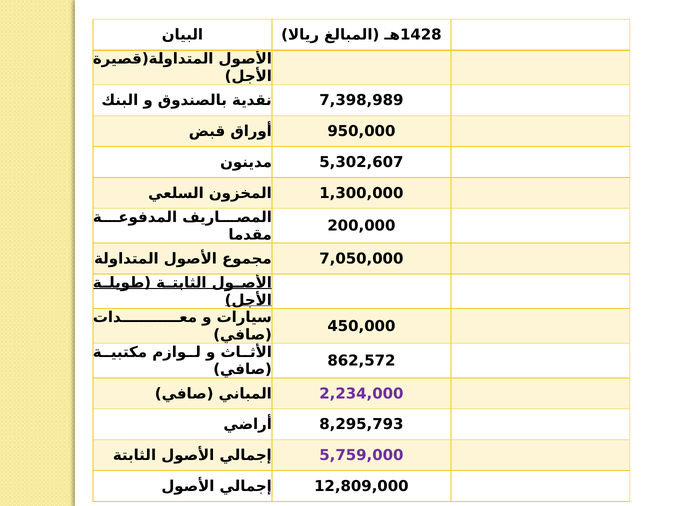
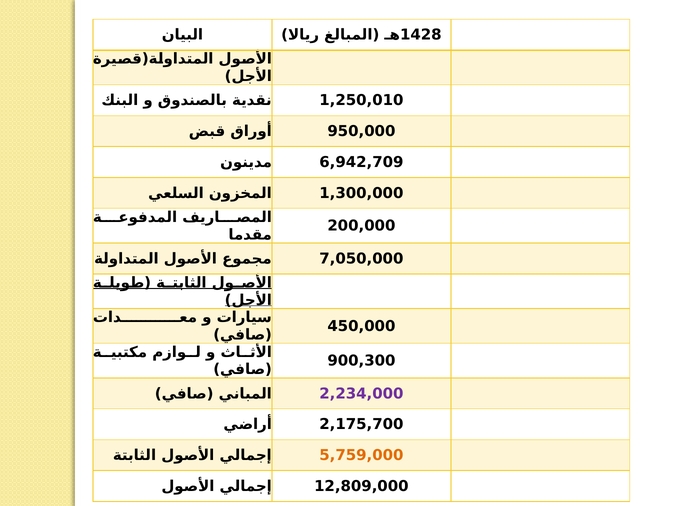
7,398,989: 7,398,989 -> 1,250,010
5,302,607: 5,302,607 -> 6,942,709
862,572: 862,572 -> 900,300
8,295,793: 8,295,793 -> 2,175,700
5,759,000 colour: purple -> orange
